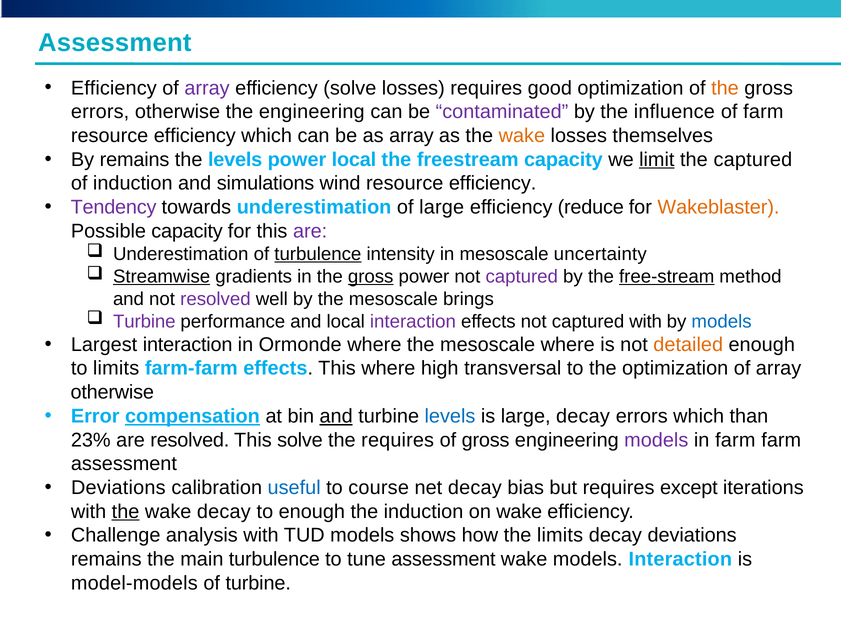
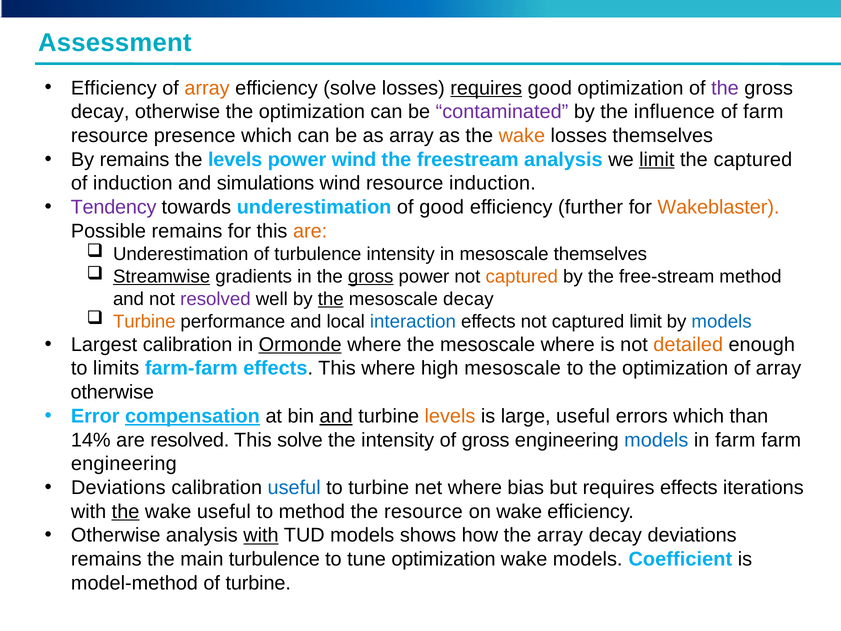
array at (207, 88) colour: purple -> orange
requires at (486, 88) underline: none -> present
the at (725, 88) colour: orange -> purple
errors at (100, 112): errors -> decay
otherwise the engineering: engineering -> optimization
efficiency at (195, 136): efficiency -> presence
power local: local -> wind
freestream capacity: capacity -> analysis
wind resource efficiency: efficiency -> induction
of large: large -> good
reduce: reduce -> further
Possible capacity: capacity -> remains
are at (310, 231) colour: purple -> orange
turbulence at (318, 254) underline: present -> none
mesoscale uncertainty: uncertainty -> themselves
captured at (522, 276) colour: purple -> orange
free-stream underline: present -> none
the at (331, 299) underline: none -> present
mesoscale brings: brings -> decay
Turbine at (144, 321) colour: purple -> orange
interaction at (413, 321) colour: purple -> blue
captured with: with -> limit
Largest interaction: interaction -> calibration
Ormonde underline: none -> present
high transversal: transversal -> mesoscale
levels at (450, 416) colour: blue -> orange
large decay: decay -> useful
23%: 23% -> 14%
the requires: requires -> intensity
models at (656, 440) colour: purple -> blue
assessment at (124, 464): assessment -> engineering
to course: course -> turbine
net decay: decay -> where
requires except: except -> effects
wake decay: decay -> useful
to enough: enough -> method
the induction: induction -> resource
Challenge at (116, 535): Challenge -> Otherwise
with at (261, 535) underline: none -> present
the limits: limits -> array
tune assessment: assessment -> optimization
models Interaction: Interaction -> Coefficient
model-models: model-models -> model-method
